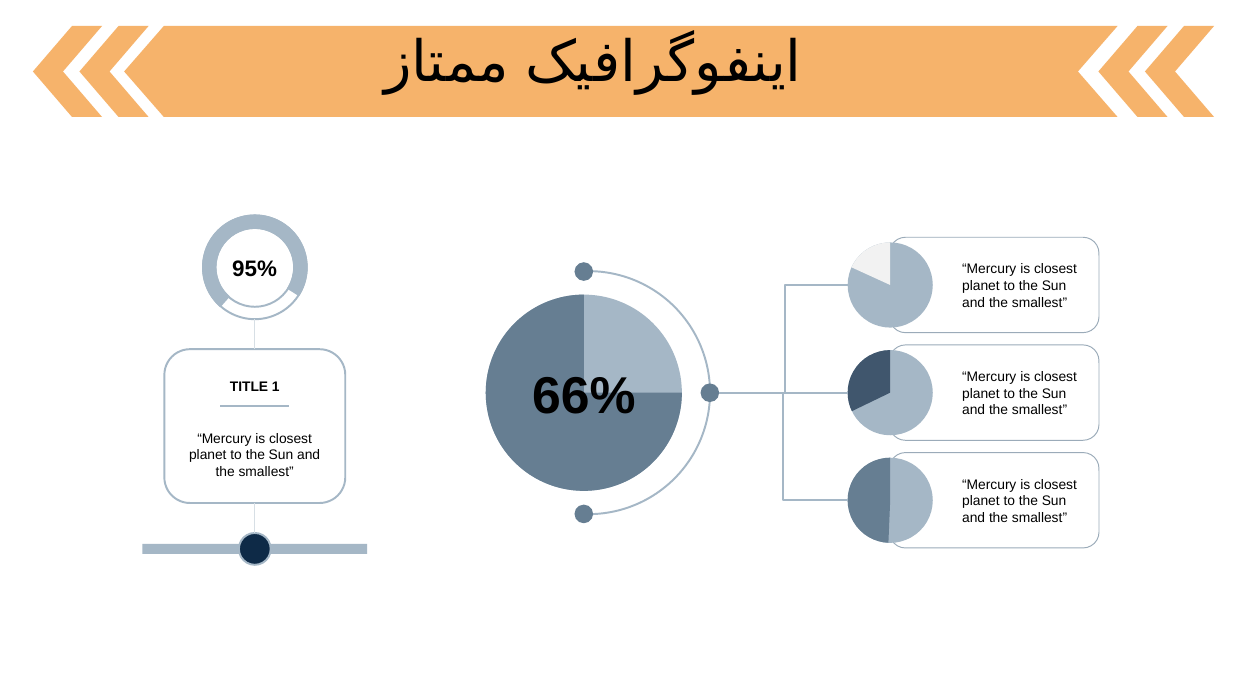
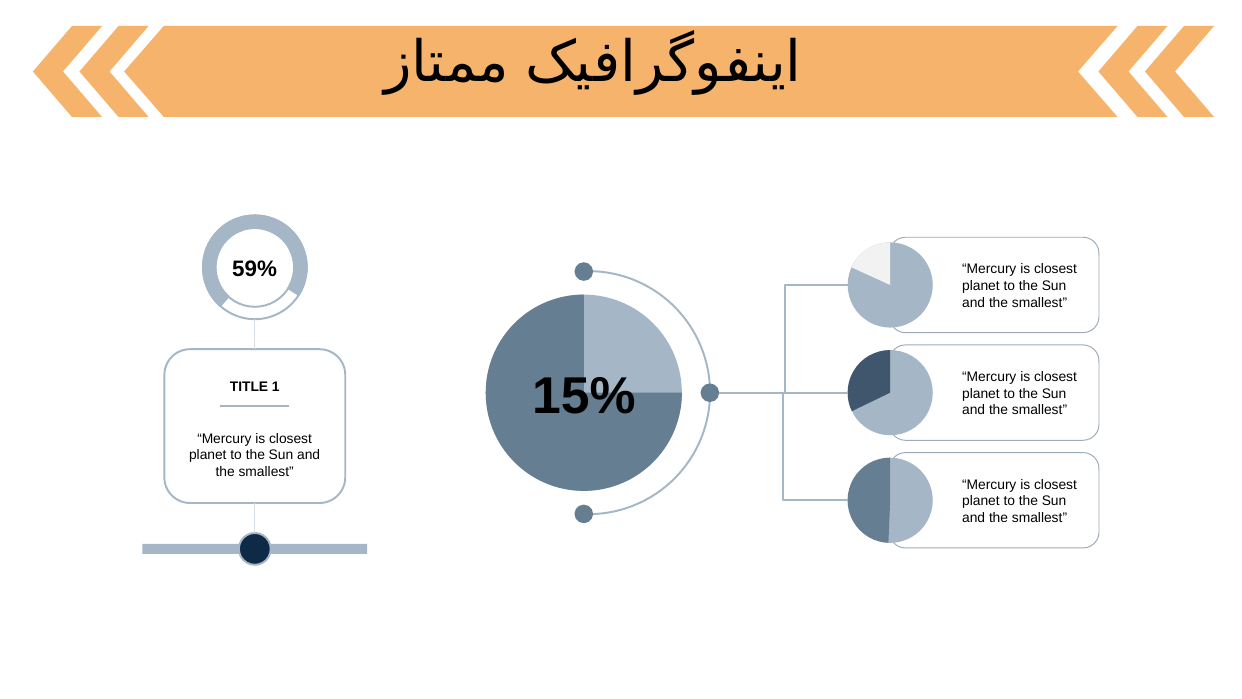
95%: 95% -> 59%
66%: 66% -> 15%
